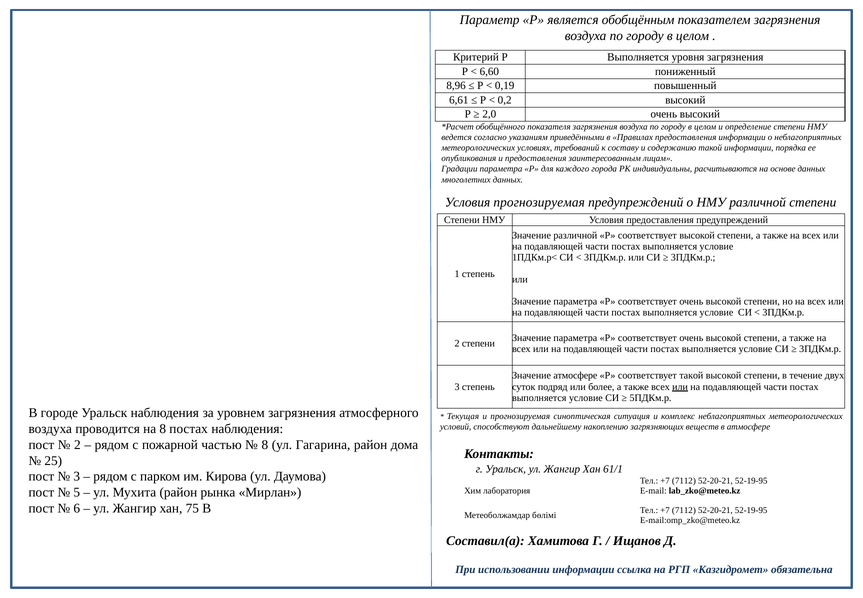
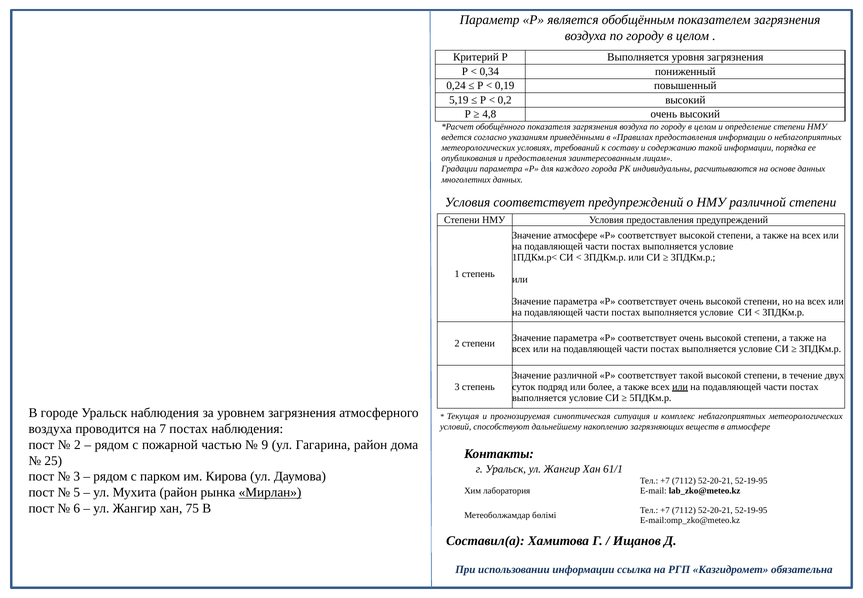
6,60: 6,60 -> 0,34
8,96: 8,96 -> 0,24
6,61: 6,61 -> 5,19
2,0: 2,0 -> 4,8
Условия прогнозируемая: прогнозируемая -> соответствует
Значение различной: различной -> атмосфере
Значение атмосфере: атмосфере -> различной
на 8: 8 -> 7
8 at (265, 444): 8 -> 9
Мирлан underline: none -> present
